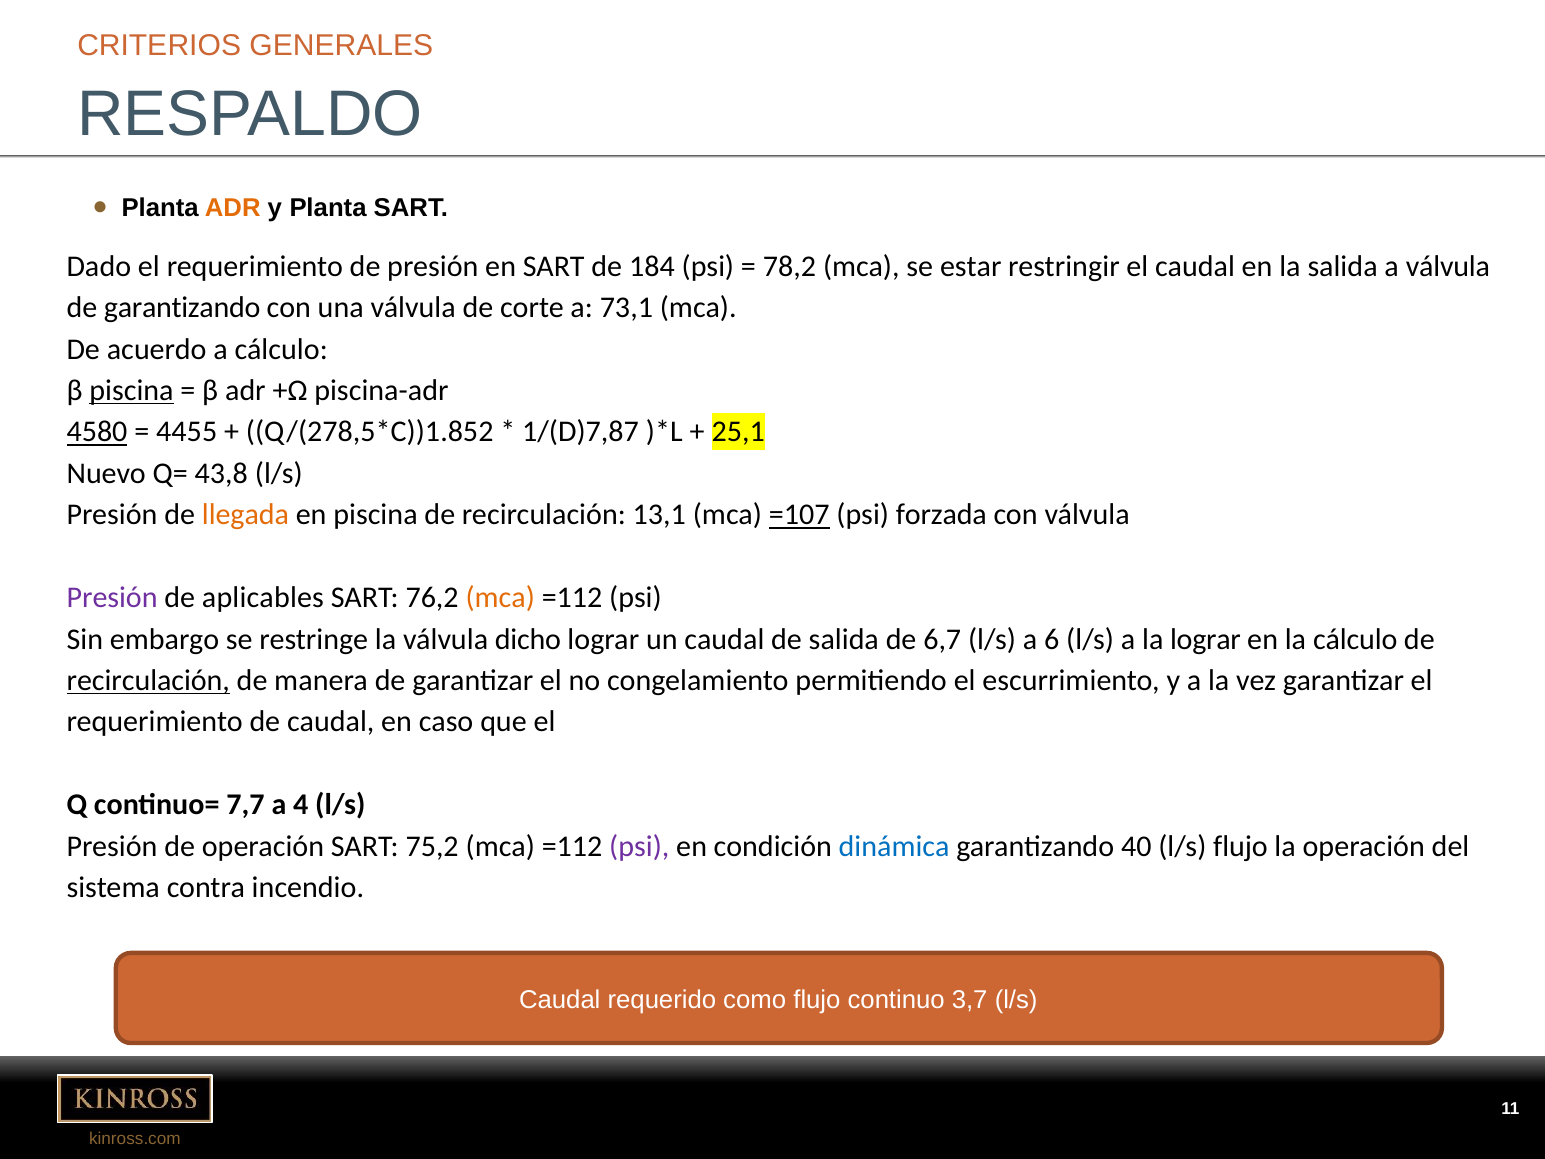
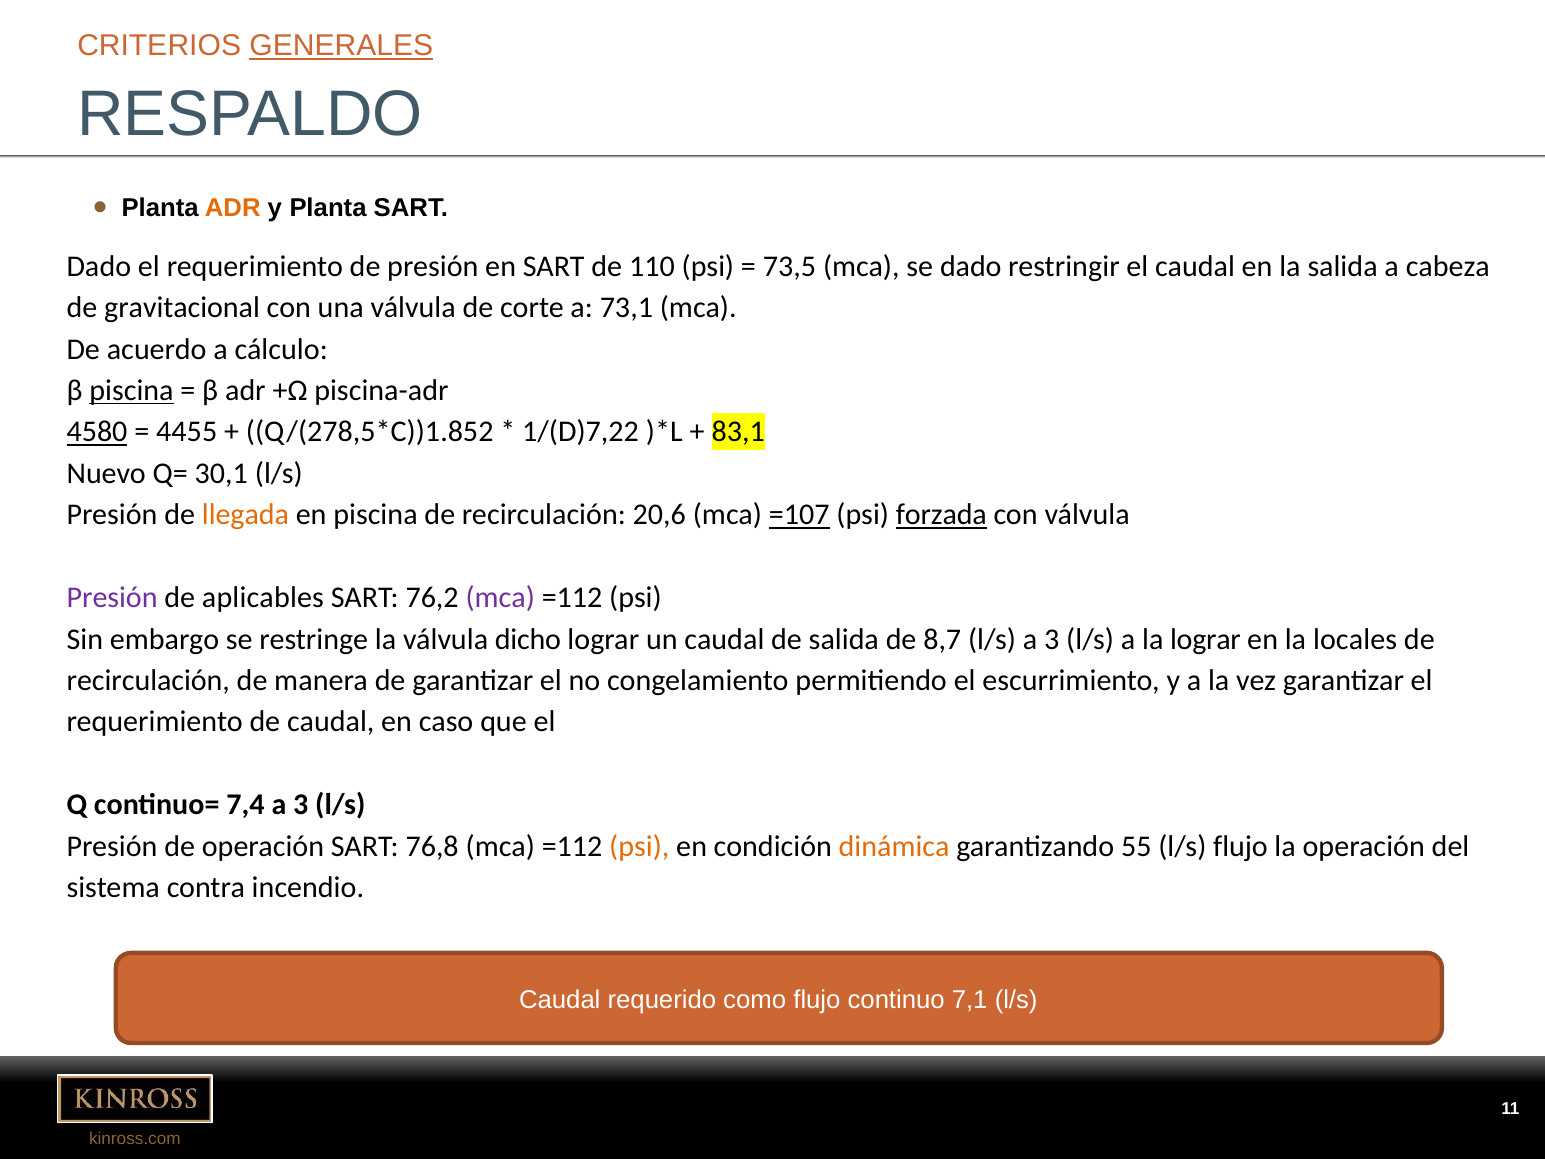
GENERALES underline: none -> present
184: 184 -> 110
78,2: 78,2 -> 73,5
se estar: estar -> dado
a válvula: válvula -> cabeza
de garantizando: garantizando -> gravitacional
1/(D)7,87: 1/(D)7,87 -> 1/(D)7,22
25,1: 25,1 -> 83,1
43,8: 43,8 -> 30,1
13,1: 13,1 -> 20,6
forzada underline: none -> present
mca at (500, 598) colour: orange -> purple
6,7: 6,7 -> 8,7
l/s a 6: 6 -> 3
la cálculo: cálculo -> locales
recirculación at (148, 680) underline: present -> none
7,7: 7,7 -> 7,4
4 at (301, 805): 4 -> 3
75,2: 75,2 -> 76,8
psi at (639, 846) colour: purple -> orange
dinámica colour: blue -> orange
40: 40 -> 55
3,7: 3,7 -> 7,1
